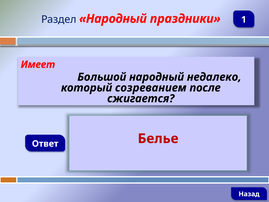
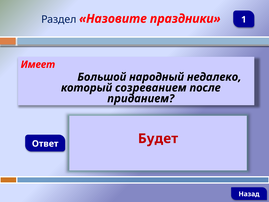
Раздел Народный: Народный -> Назовите
сжигается: сжигается -> приданием
Белье: Белье -> Будет
